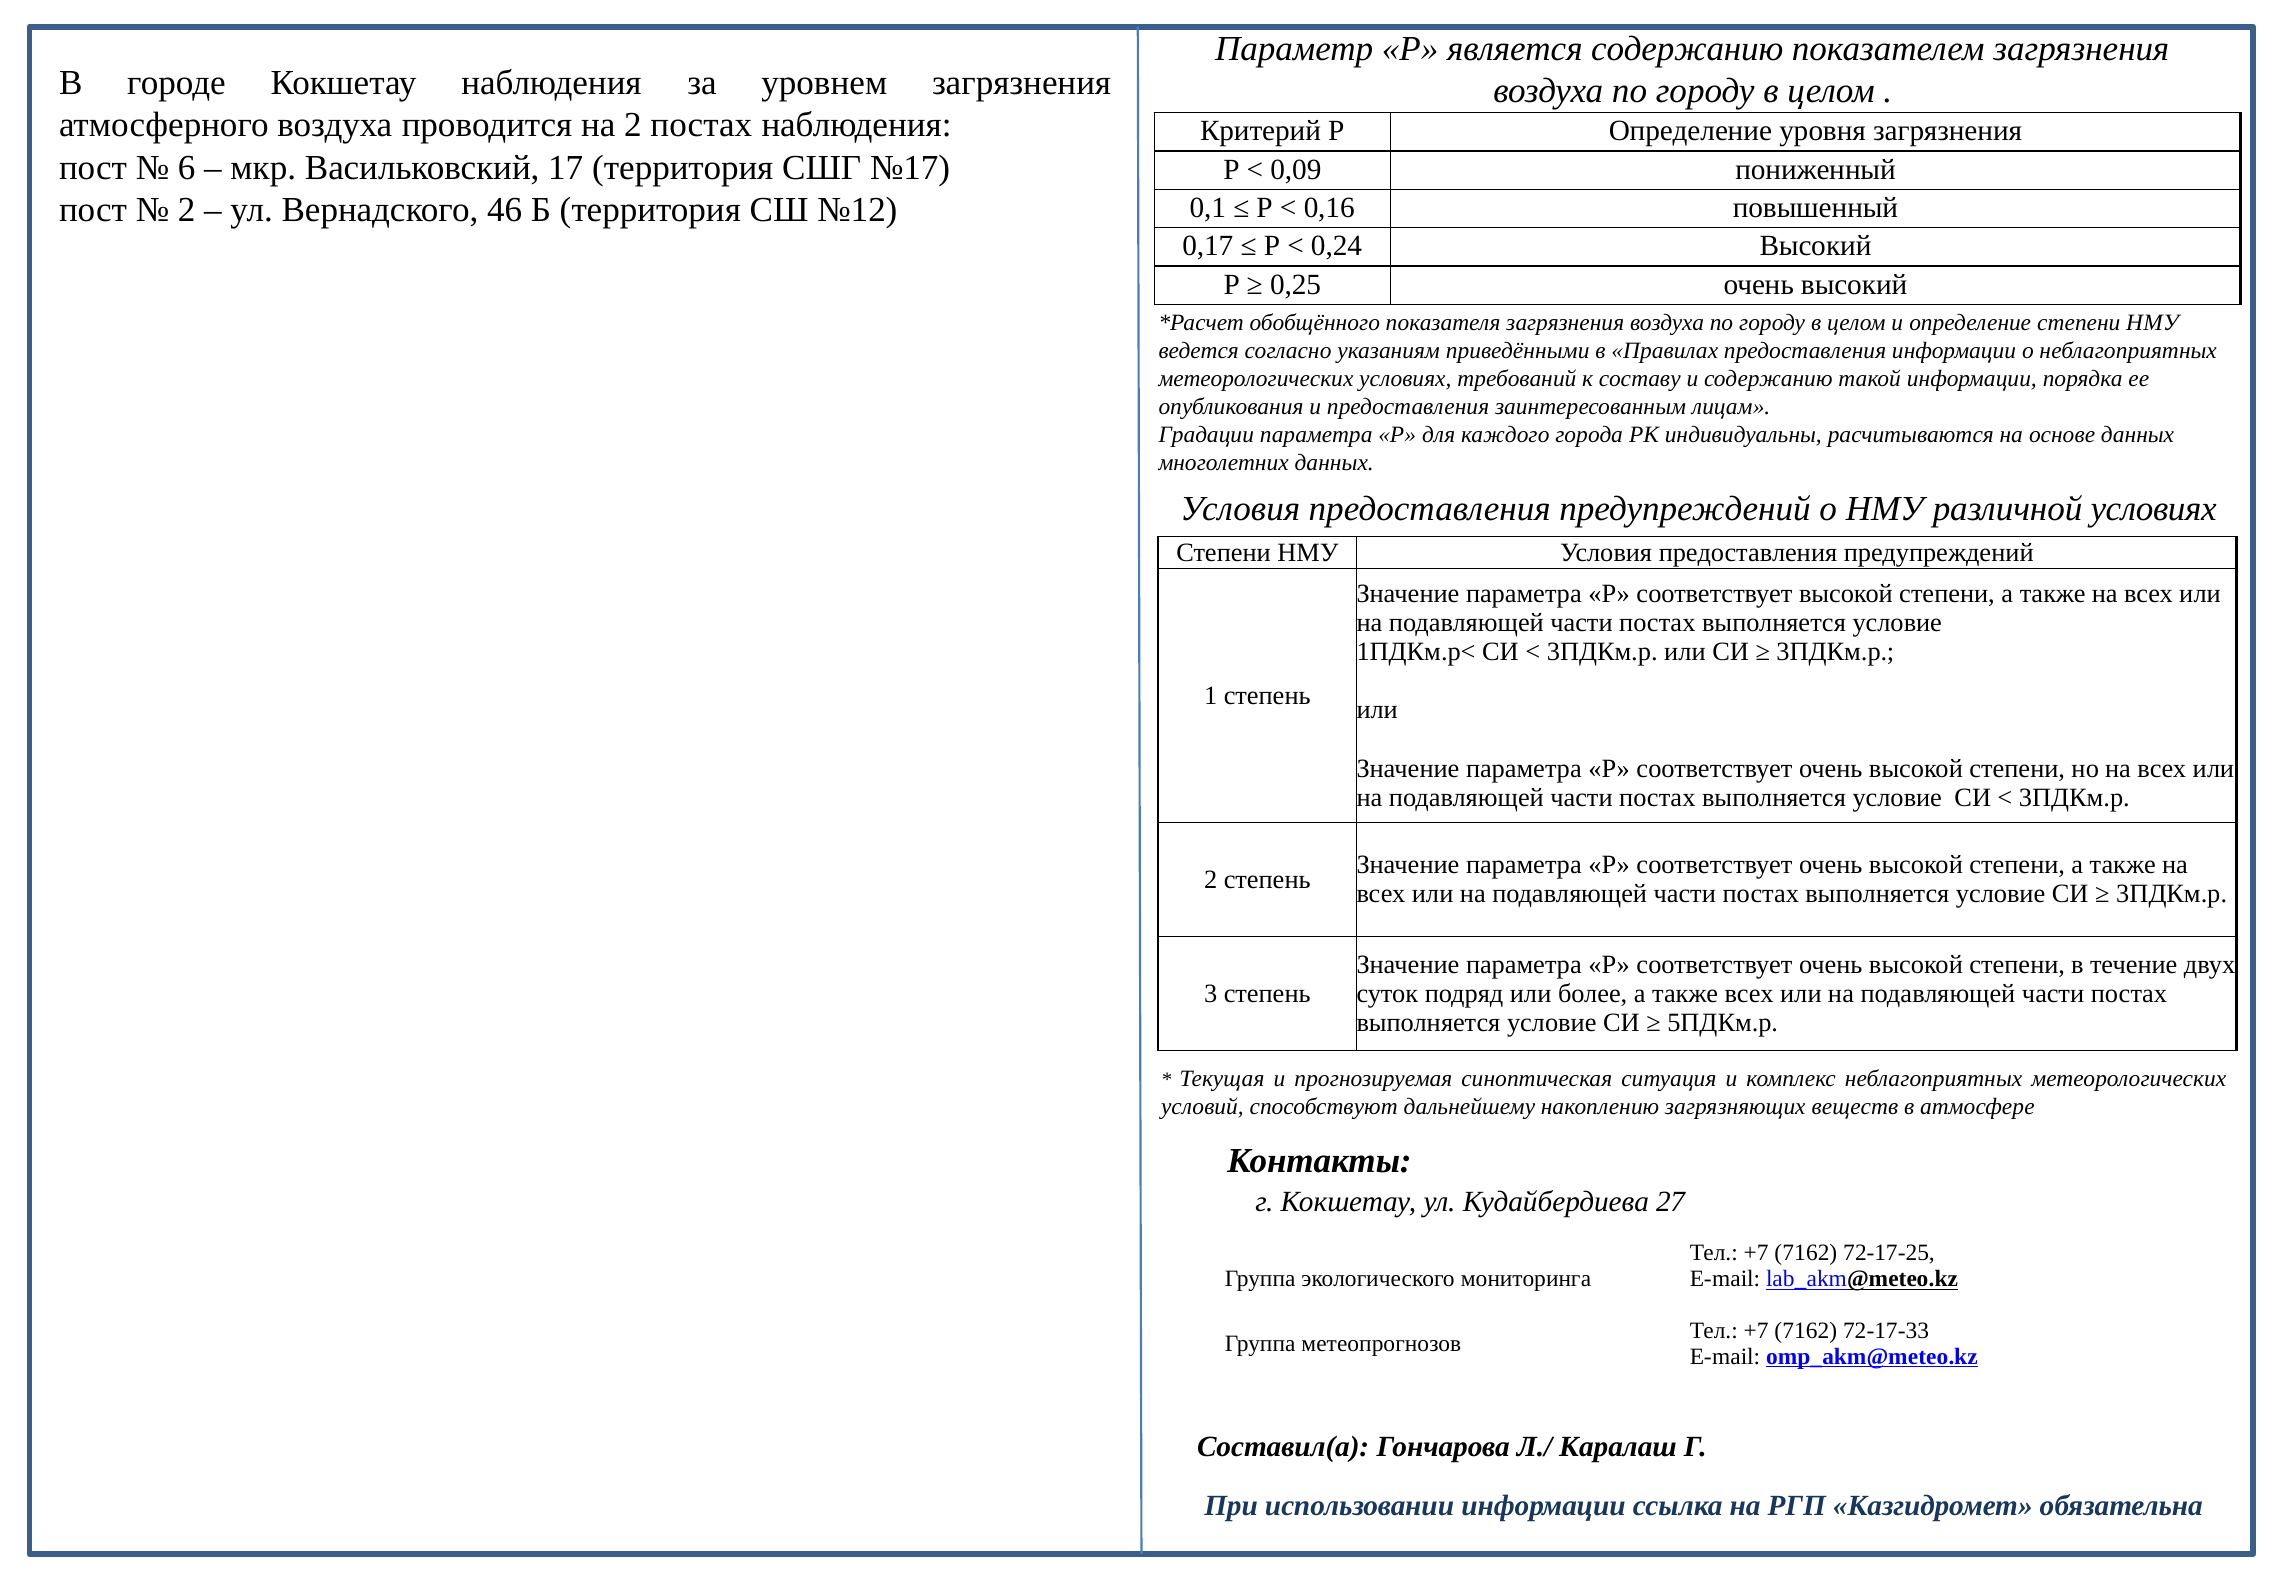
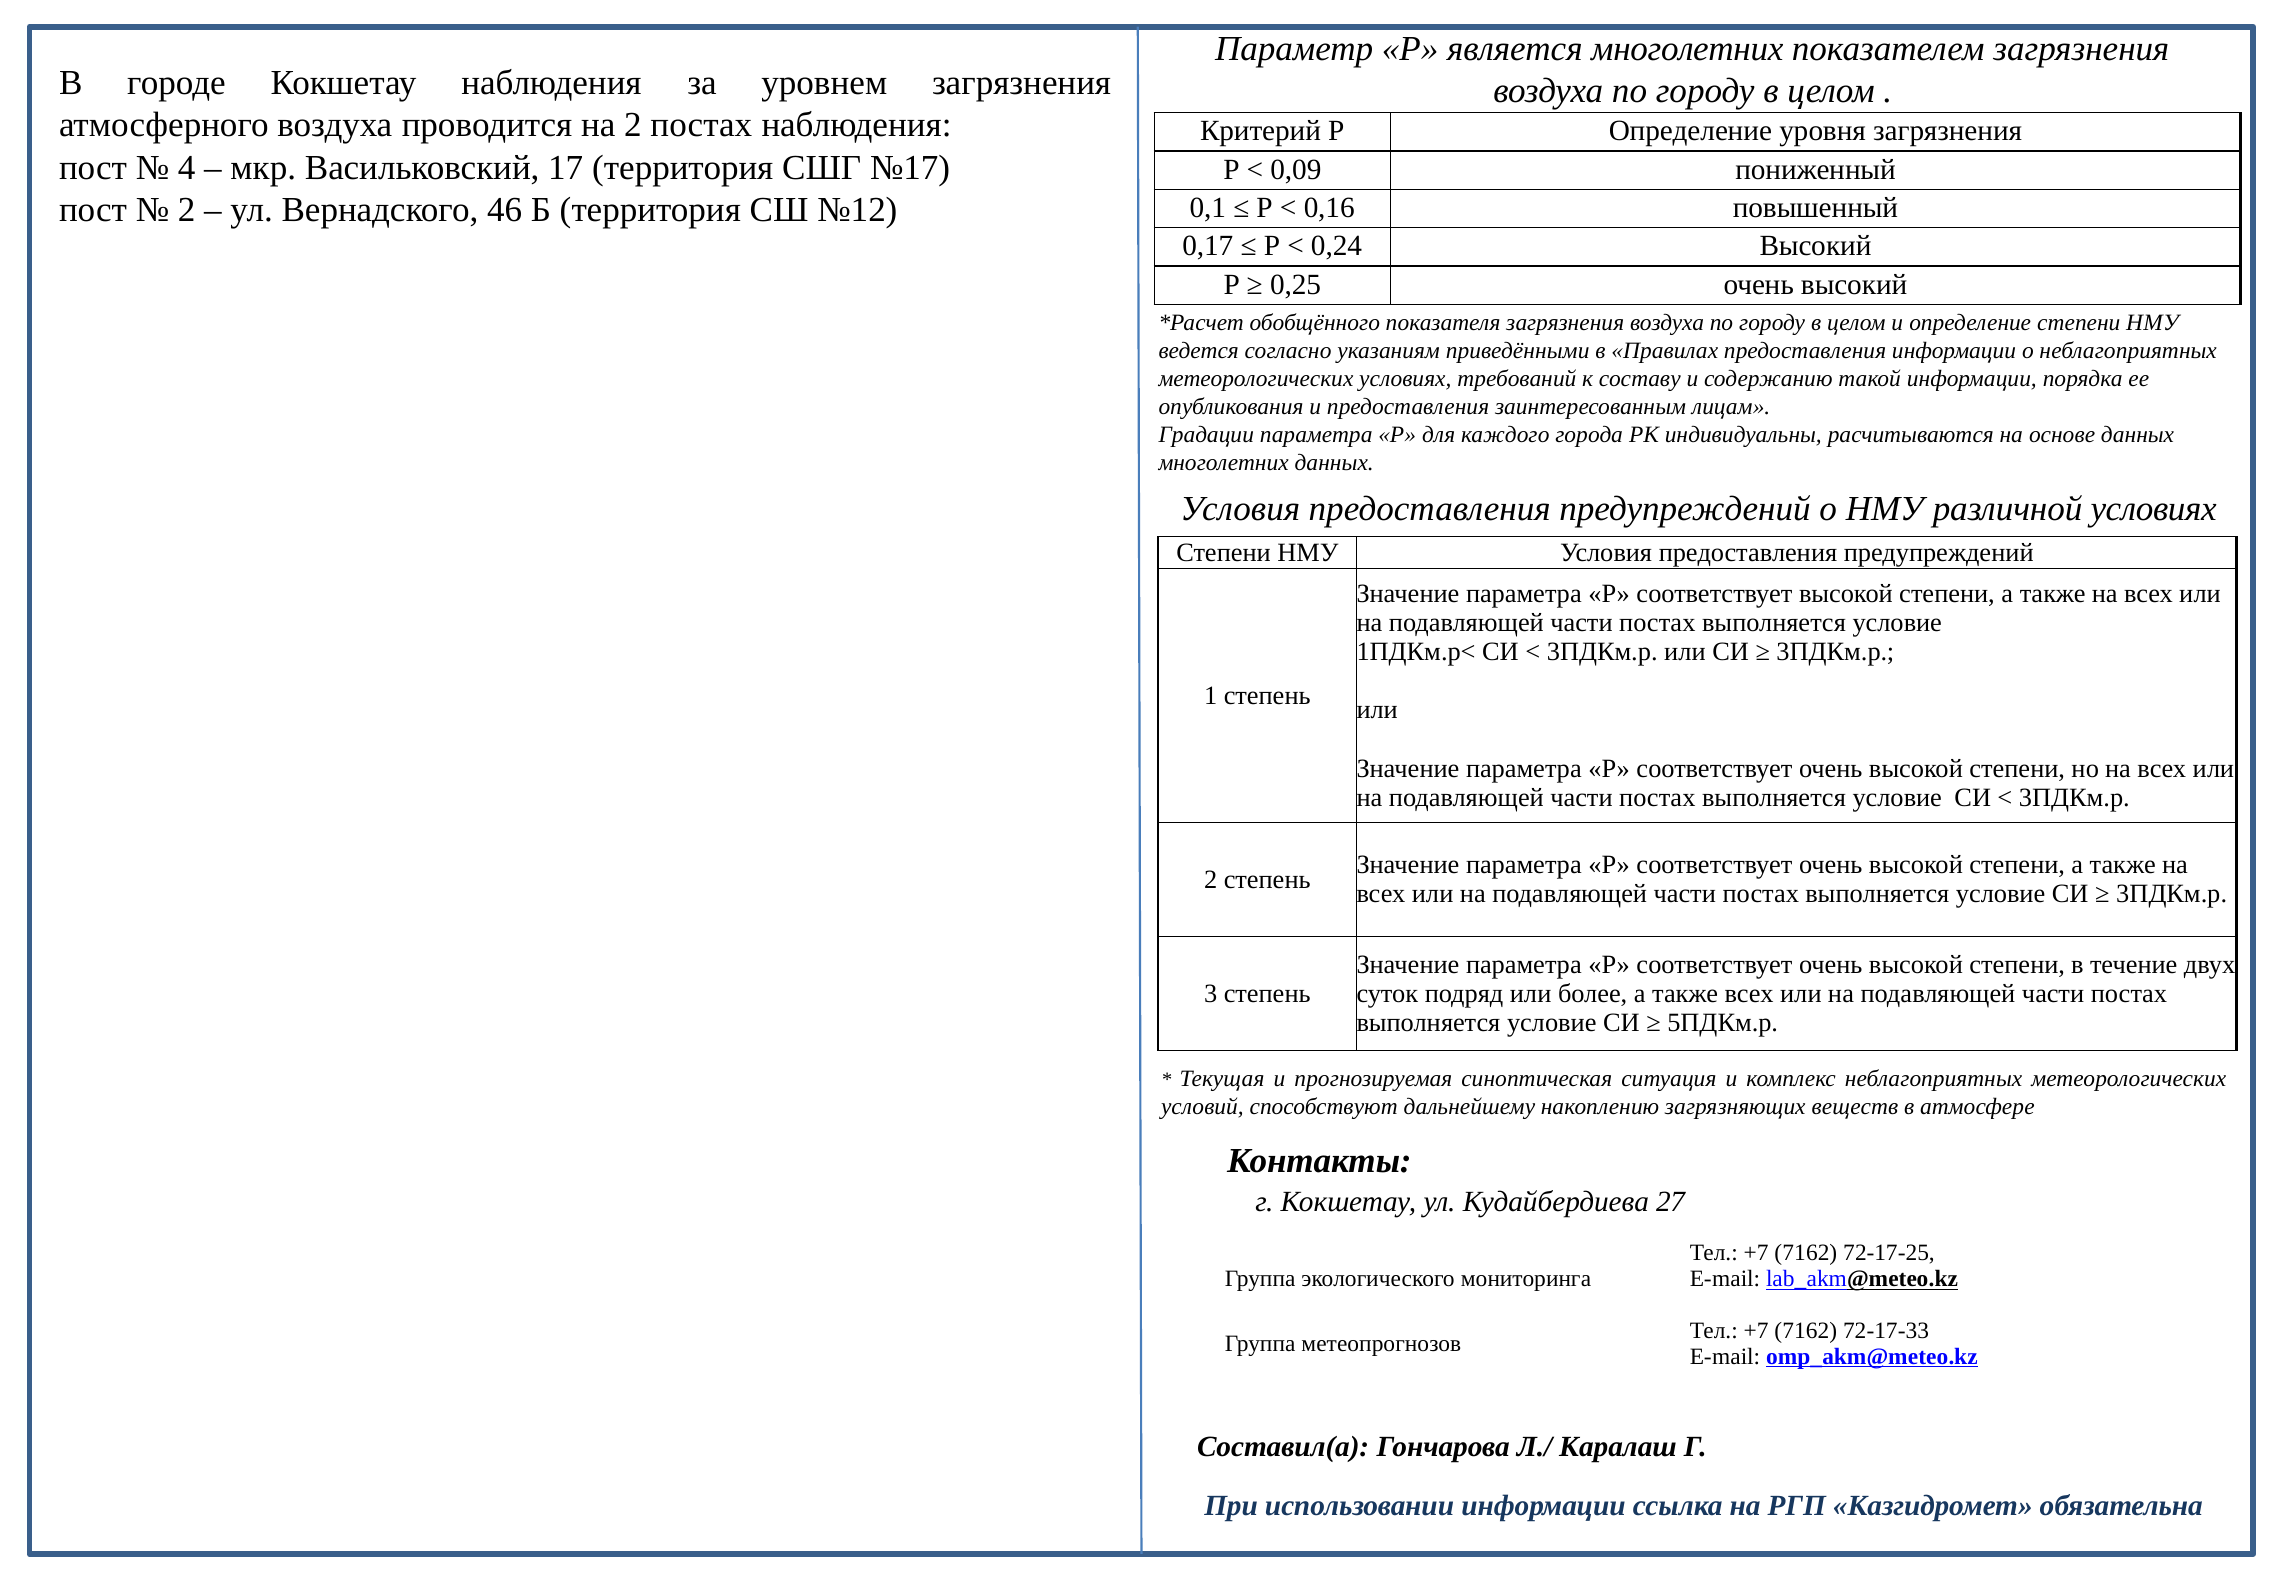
является содержанию: содержанию -> многолетних
6: 6 -> 4
